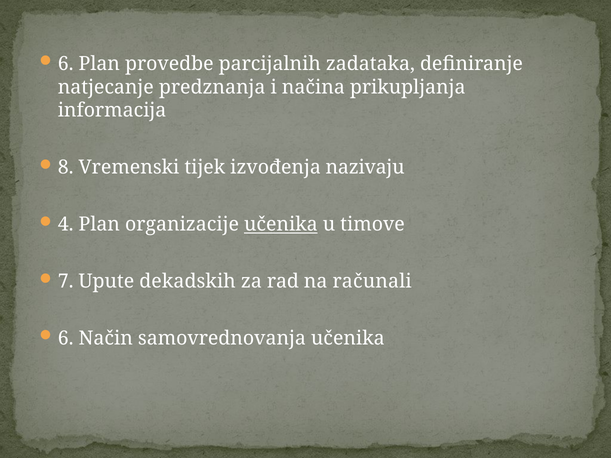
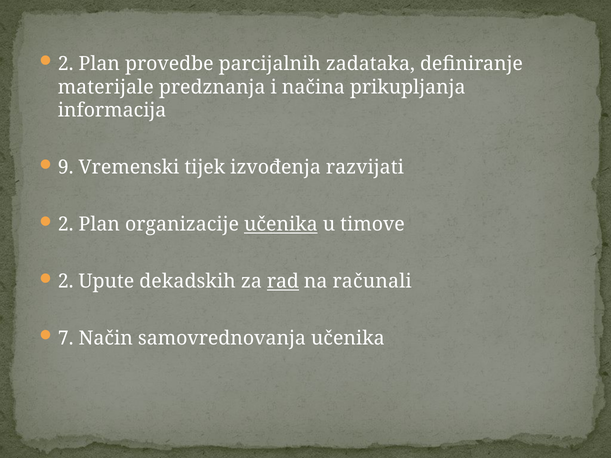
6 at (66, 64): 6 -> 2
natjecanje: natjecanje -> materijale
8: 8 -> 9
nazivaju: nazivaju -> razvijati
4 at (66, 225): 4 -> 2
7 at (66, 282): 7 -> 2
rad underline: none -> present
6 at (66, 339): 6 -> 7
